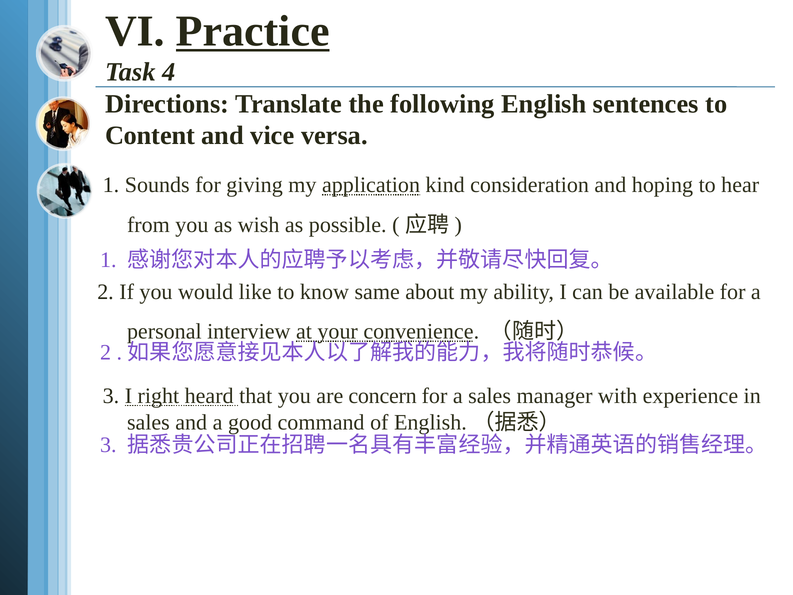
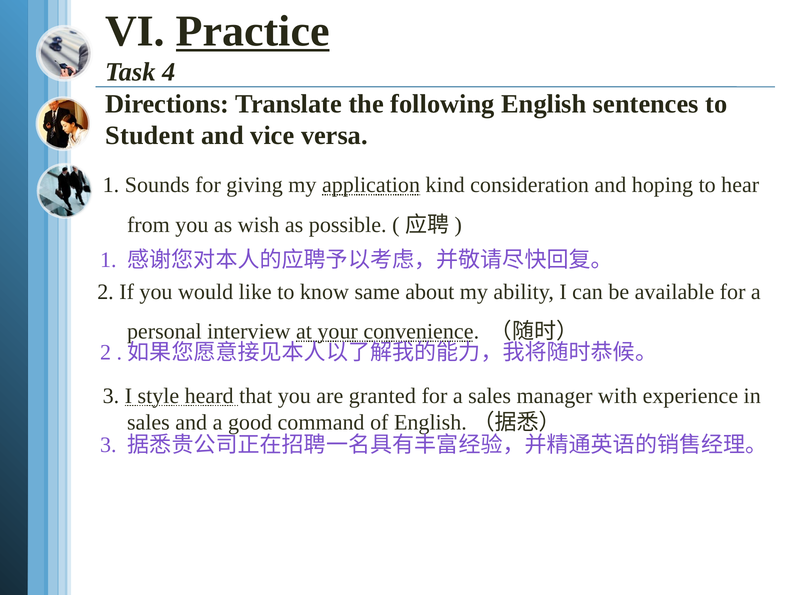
Content: Content -> Student
right: right -> style
concern: concern -> granted
